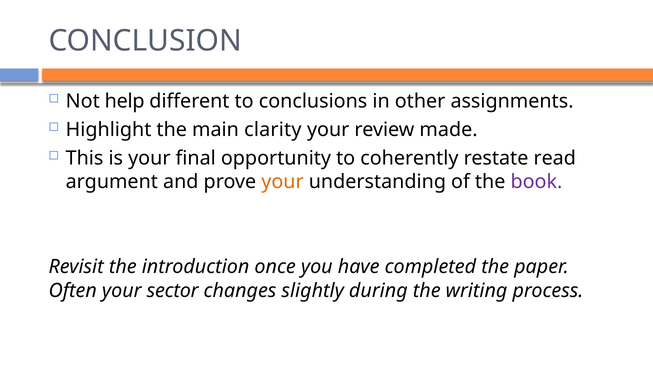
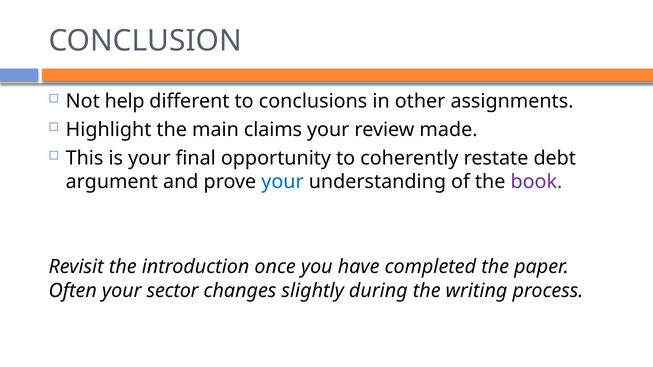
clarity: clarity -> claims
read: read -> debt
your at (283, 182) colour: orange -> blue
